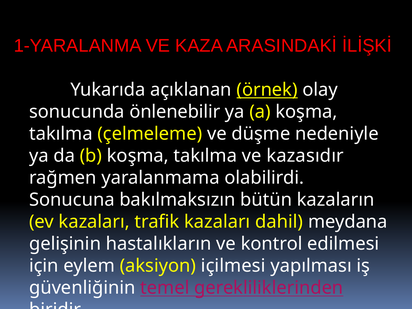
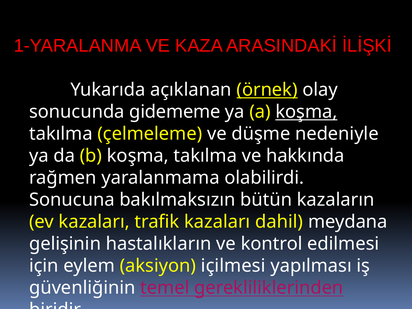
önlenebilir: önlenebilir -> gidememe
koşma at (306, 112) underline: none -> present
kazasıdır: kazasıdır -> hakkında
